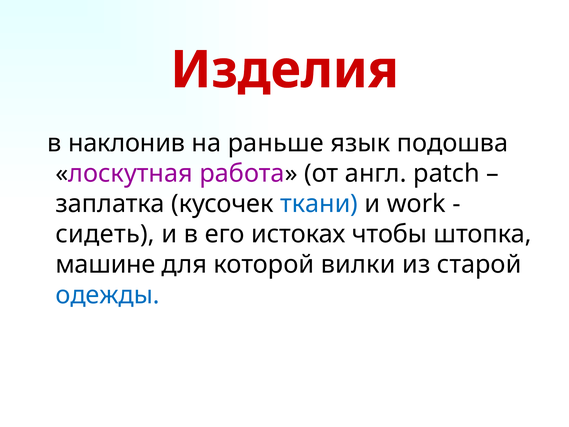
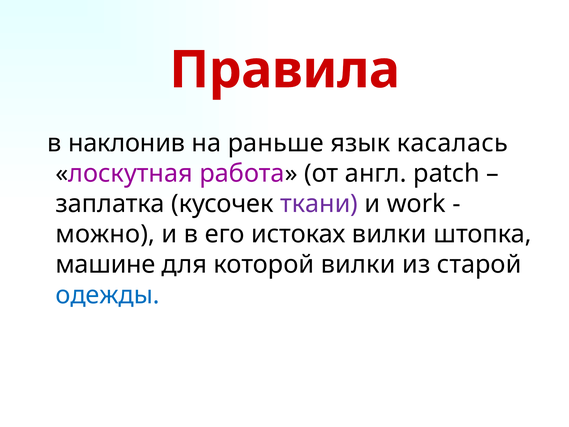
Изделия: Изделия -> Правила
подошва: подошва -> касалась
ткани colour: blue -> purple
сидеть: сидеть -> можно
истоках чтобы: чтобы -> вилки
